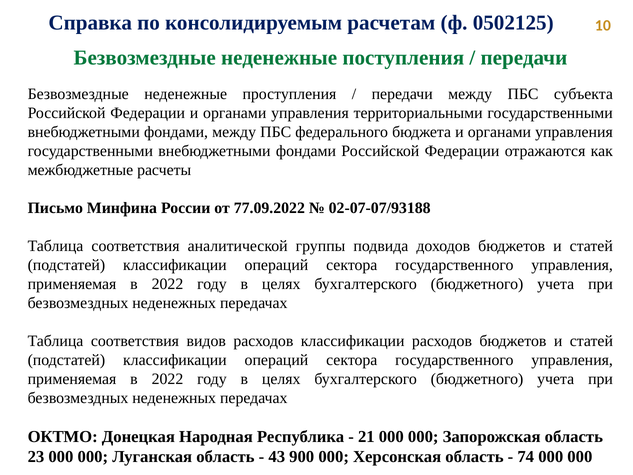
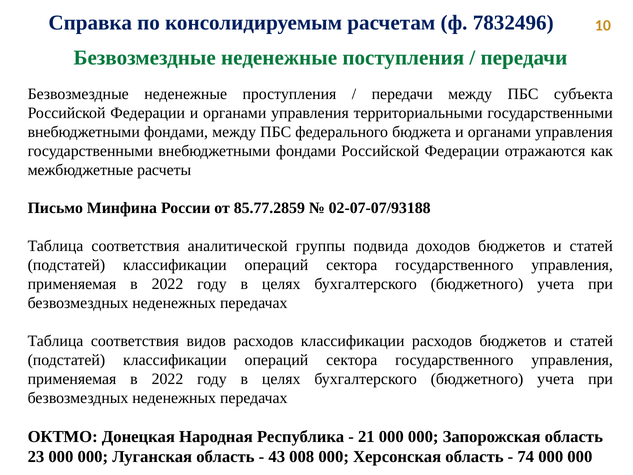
0502125: 0502125 -> 7832496
77.09.2022: 77.09.2022 -> 85.77.2859
900: 900 -> 008
